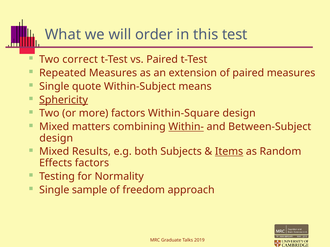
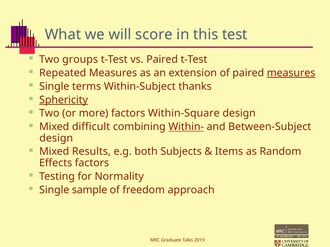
order: order -> score
correct: correct -> groups
measures at (291, 73) underline: none -> present
quote: quote -> terms
means: means -> thanks
matters: matters -> difficult
Items underline: present -> none
